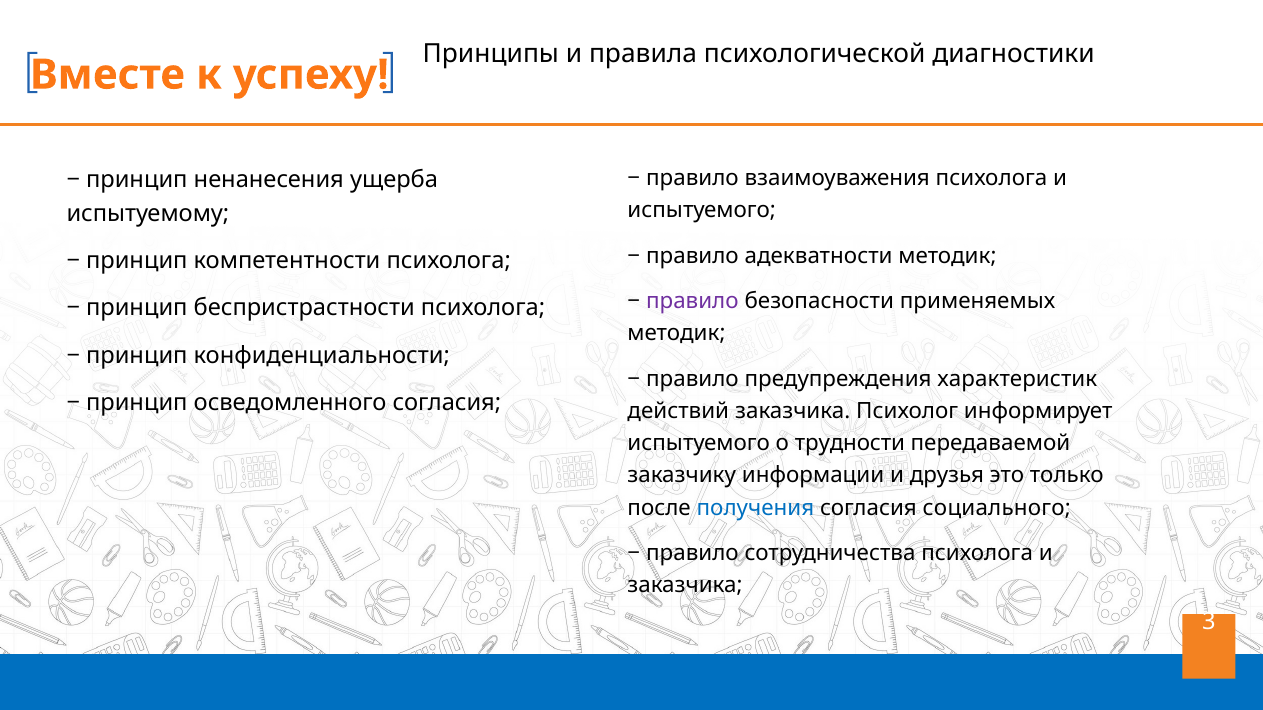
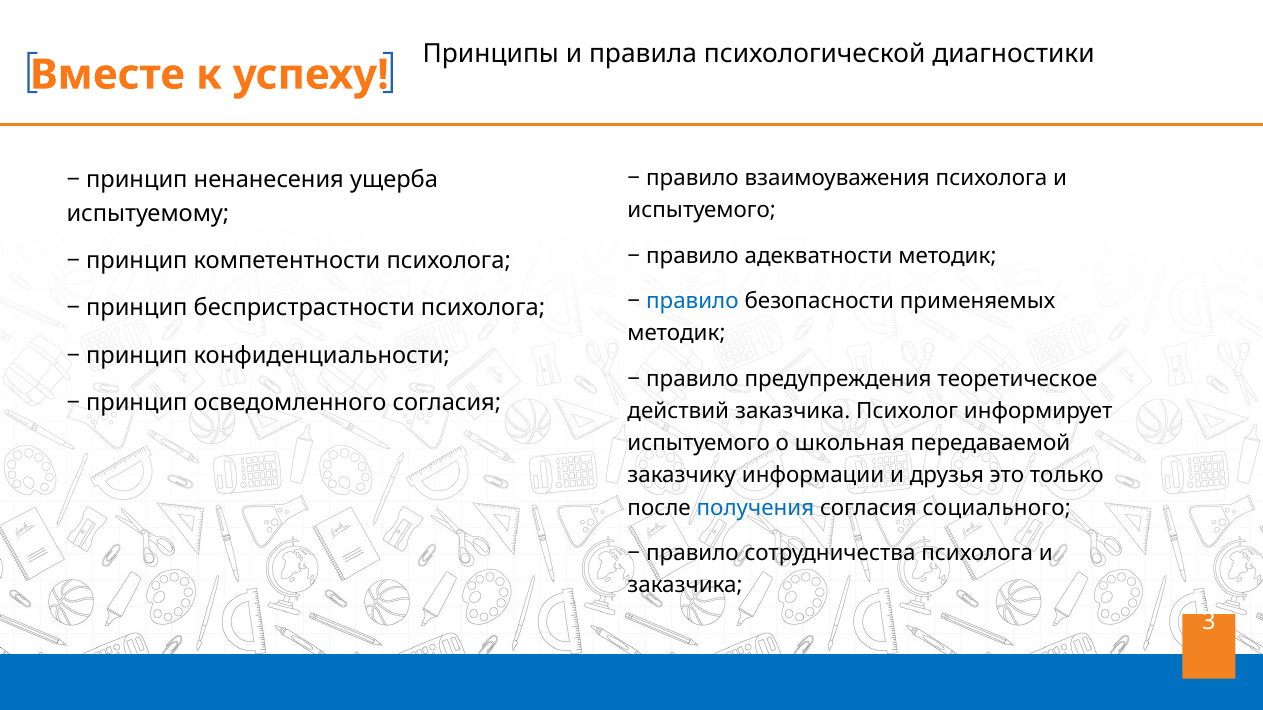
правило at (692, 302) colour: purple -> blue
характеристик: характеристик -> теоретическое
трудности: трудности -> школьная
